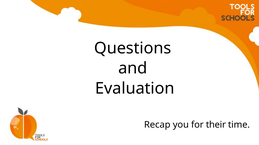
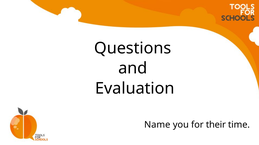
Recap: Recap -> Name
